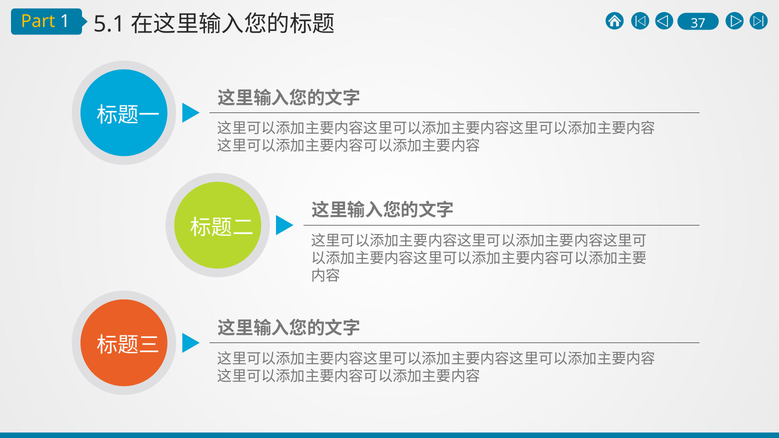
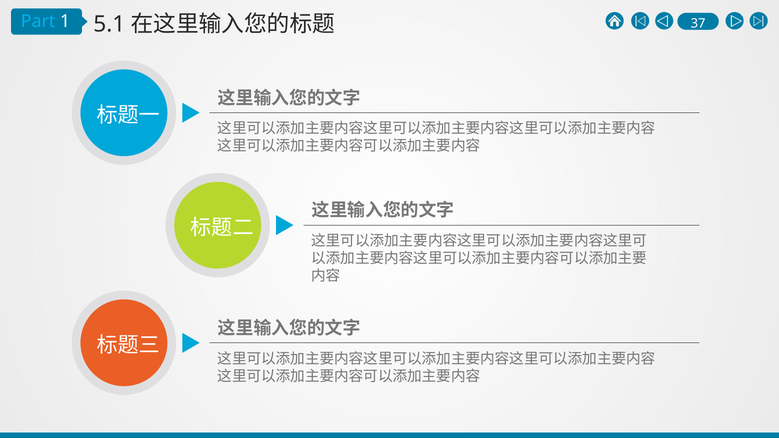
Part colour: yellow -> light blue
